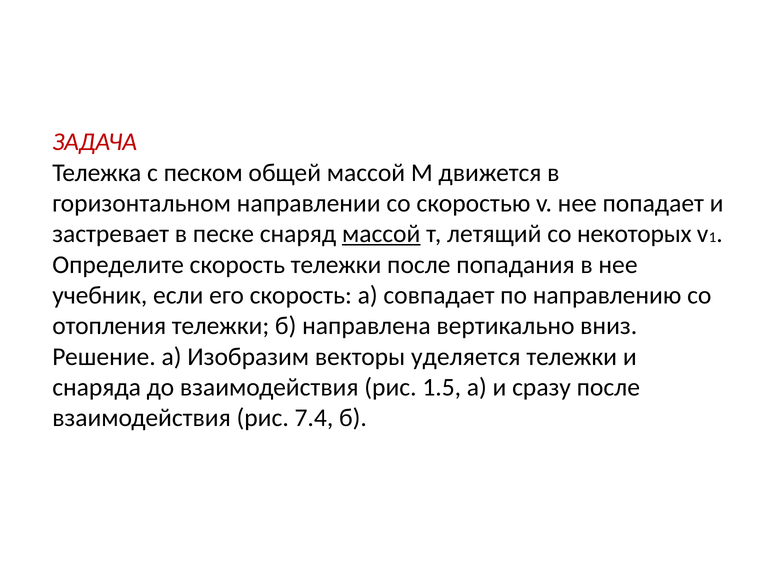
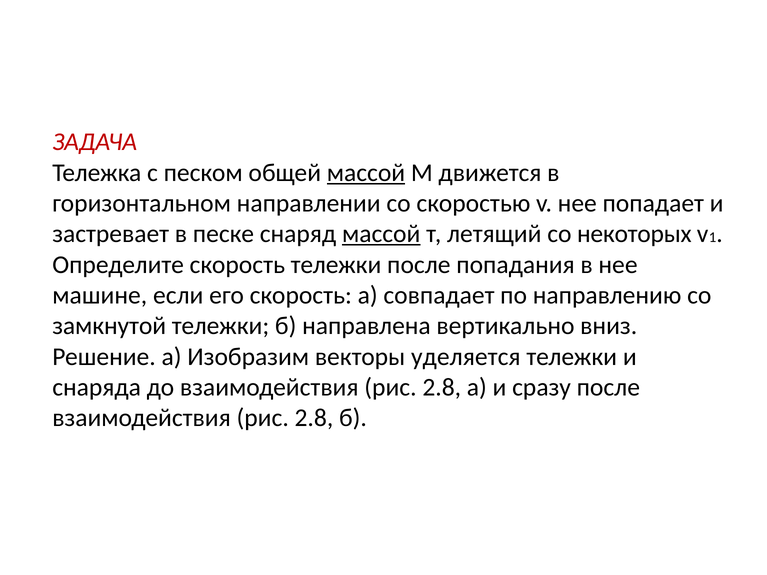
массой at (366, 173) underline: none -> present
учебник: учебник -> машине
отопления: отопления -> замкнутой
до взаимодействия рис 1.5: 1.5 -> 2.8
7.4 at (314, 418): 7.4 -> 2.8
